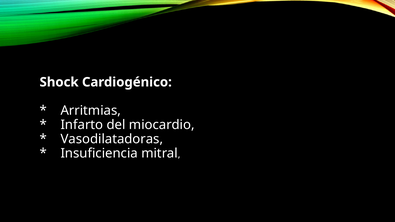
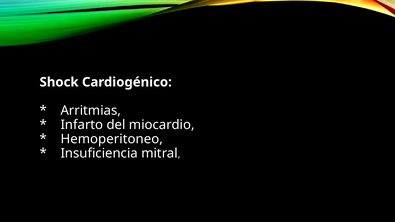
Vasodilatadoras: Vasodilatadoras -> Hemoperitoneo
